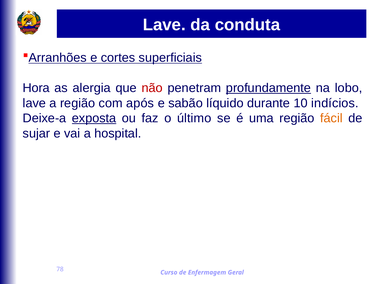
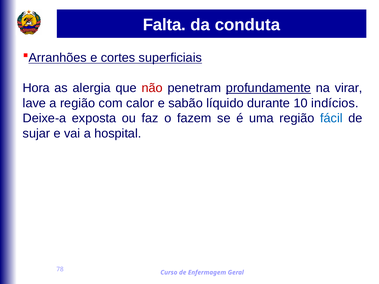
Lave at (164, 25): Lave -> Falta
lobo: lobo -> virar
após: após -> calor
exposta underline: present -> none
último: último -> fazem
fácil colour: orange -> blue
